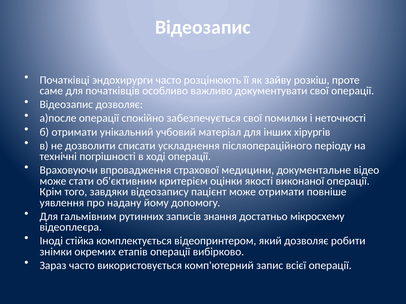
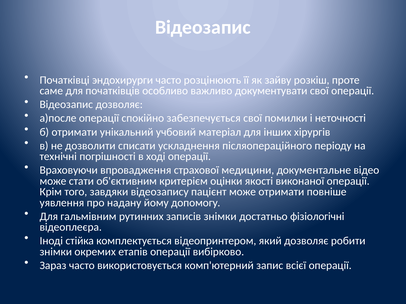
записів знання: знання -> знімки
мікросхему: мікросхему -> фізіологічні
